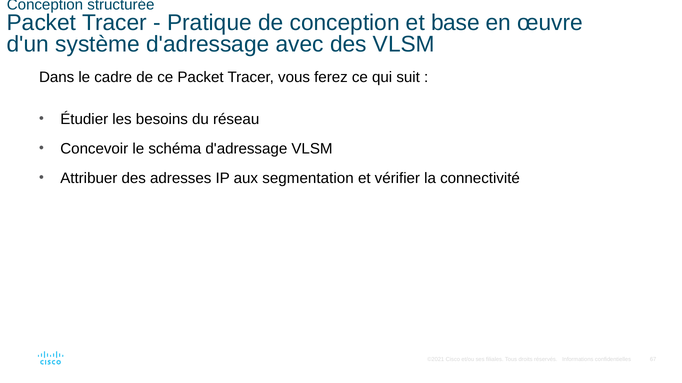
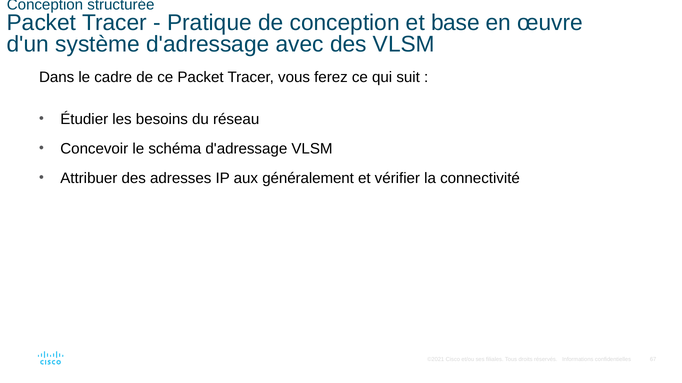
segmentation: segmentation -> généralement
